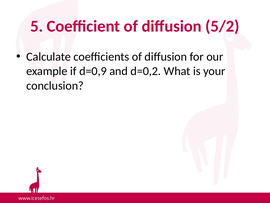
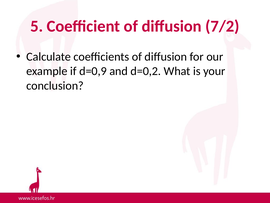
5/2: 5/2 -> 7/2
